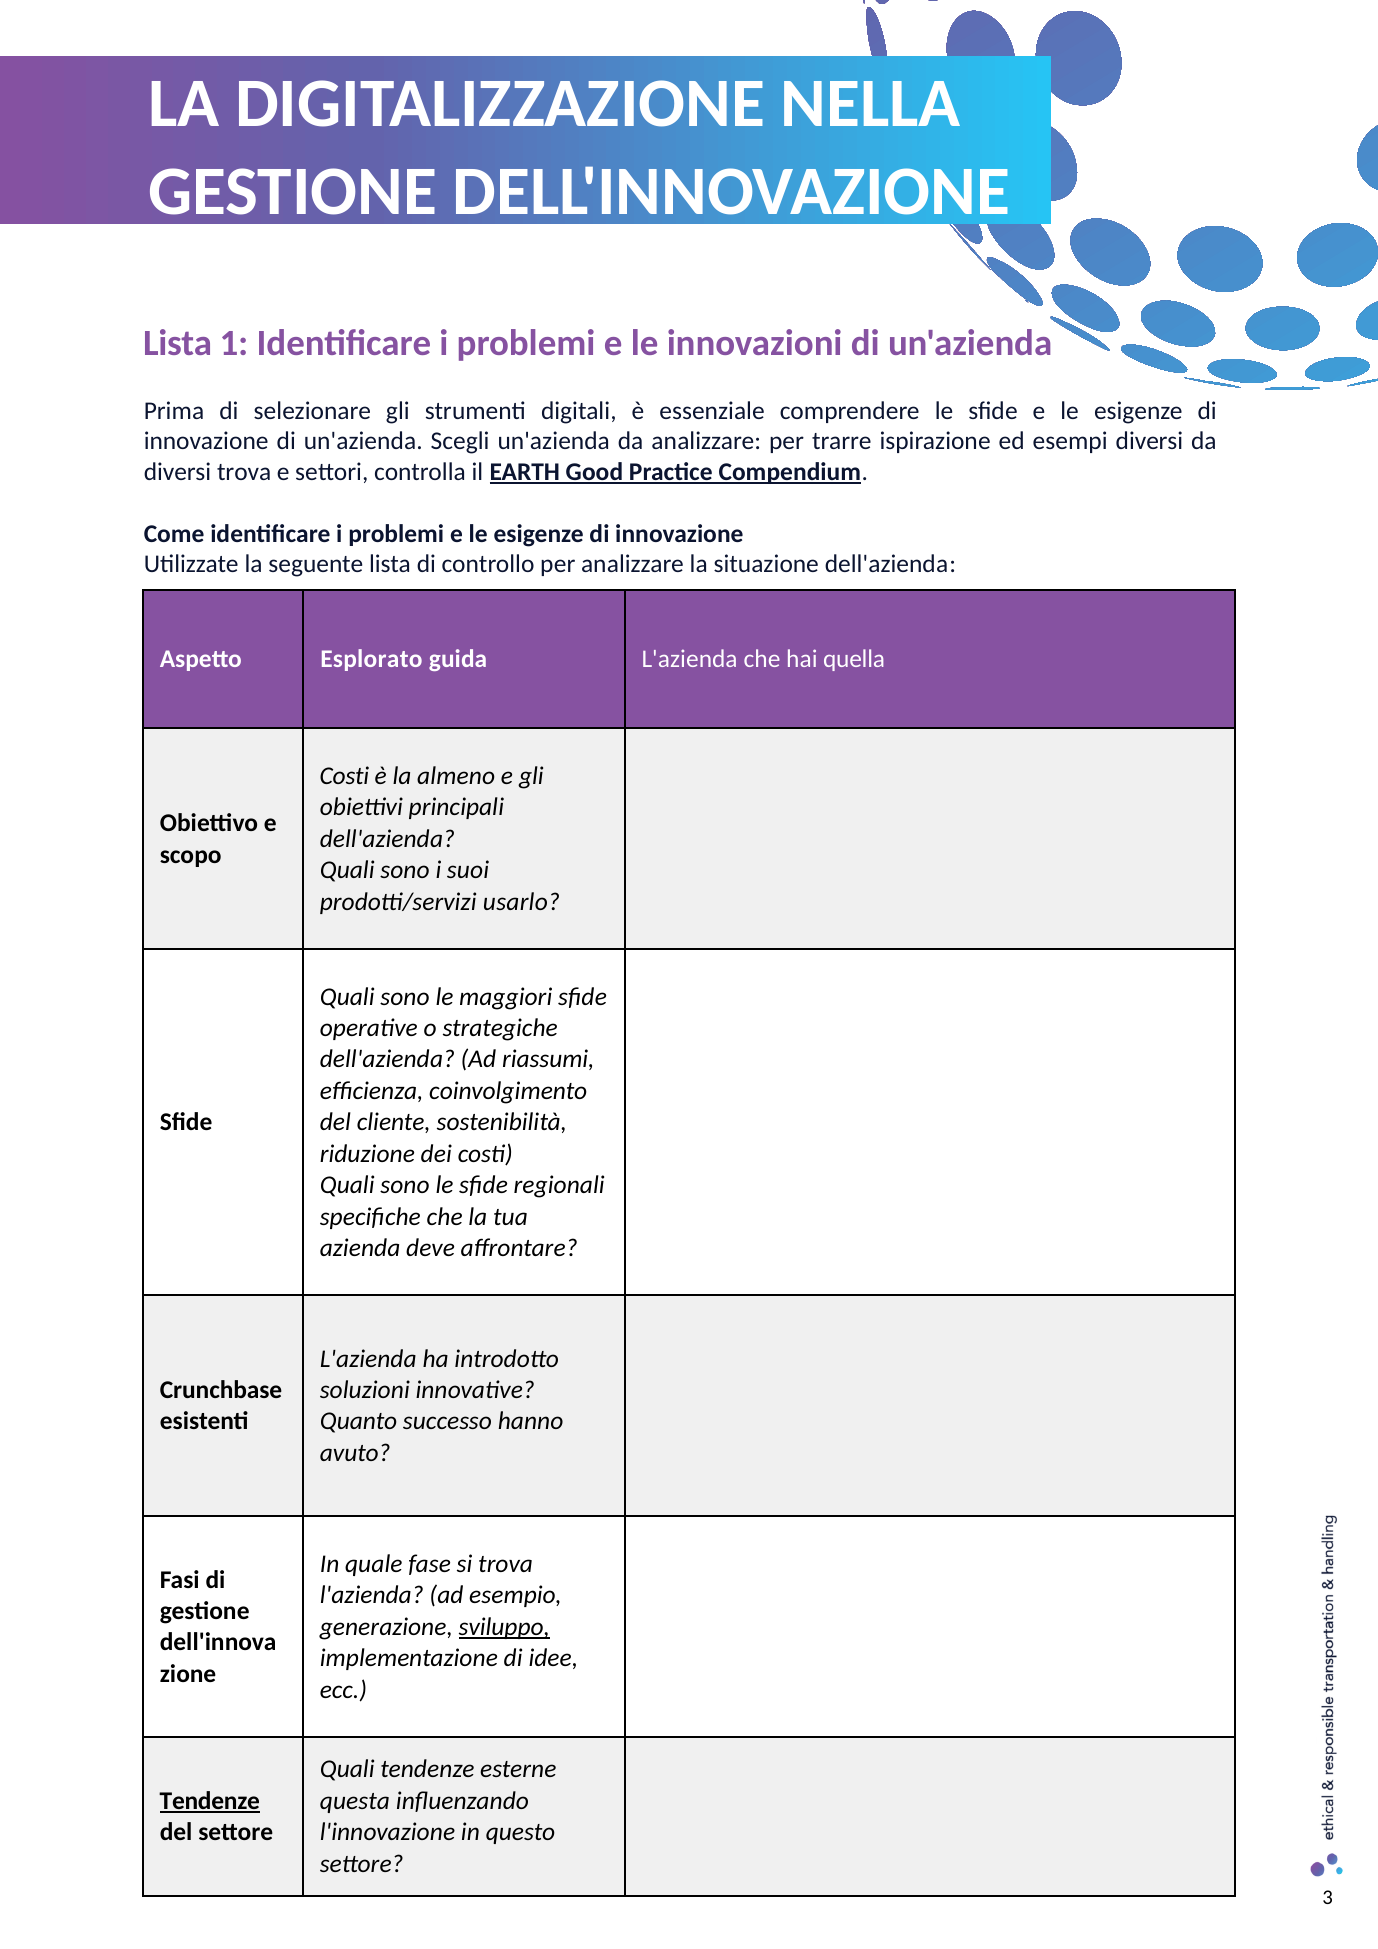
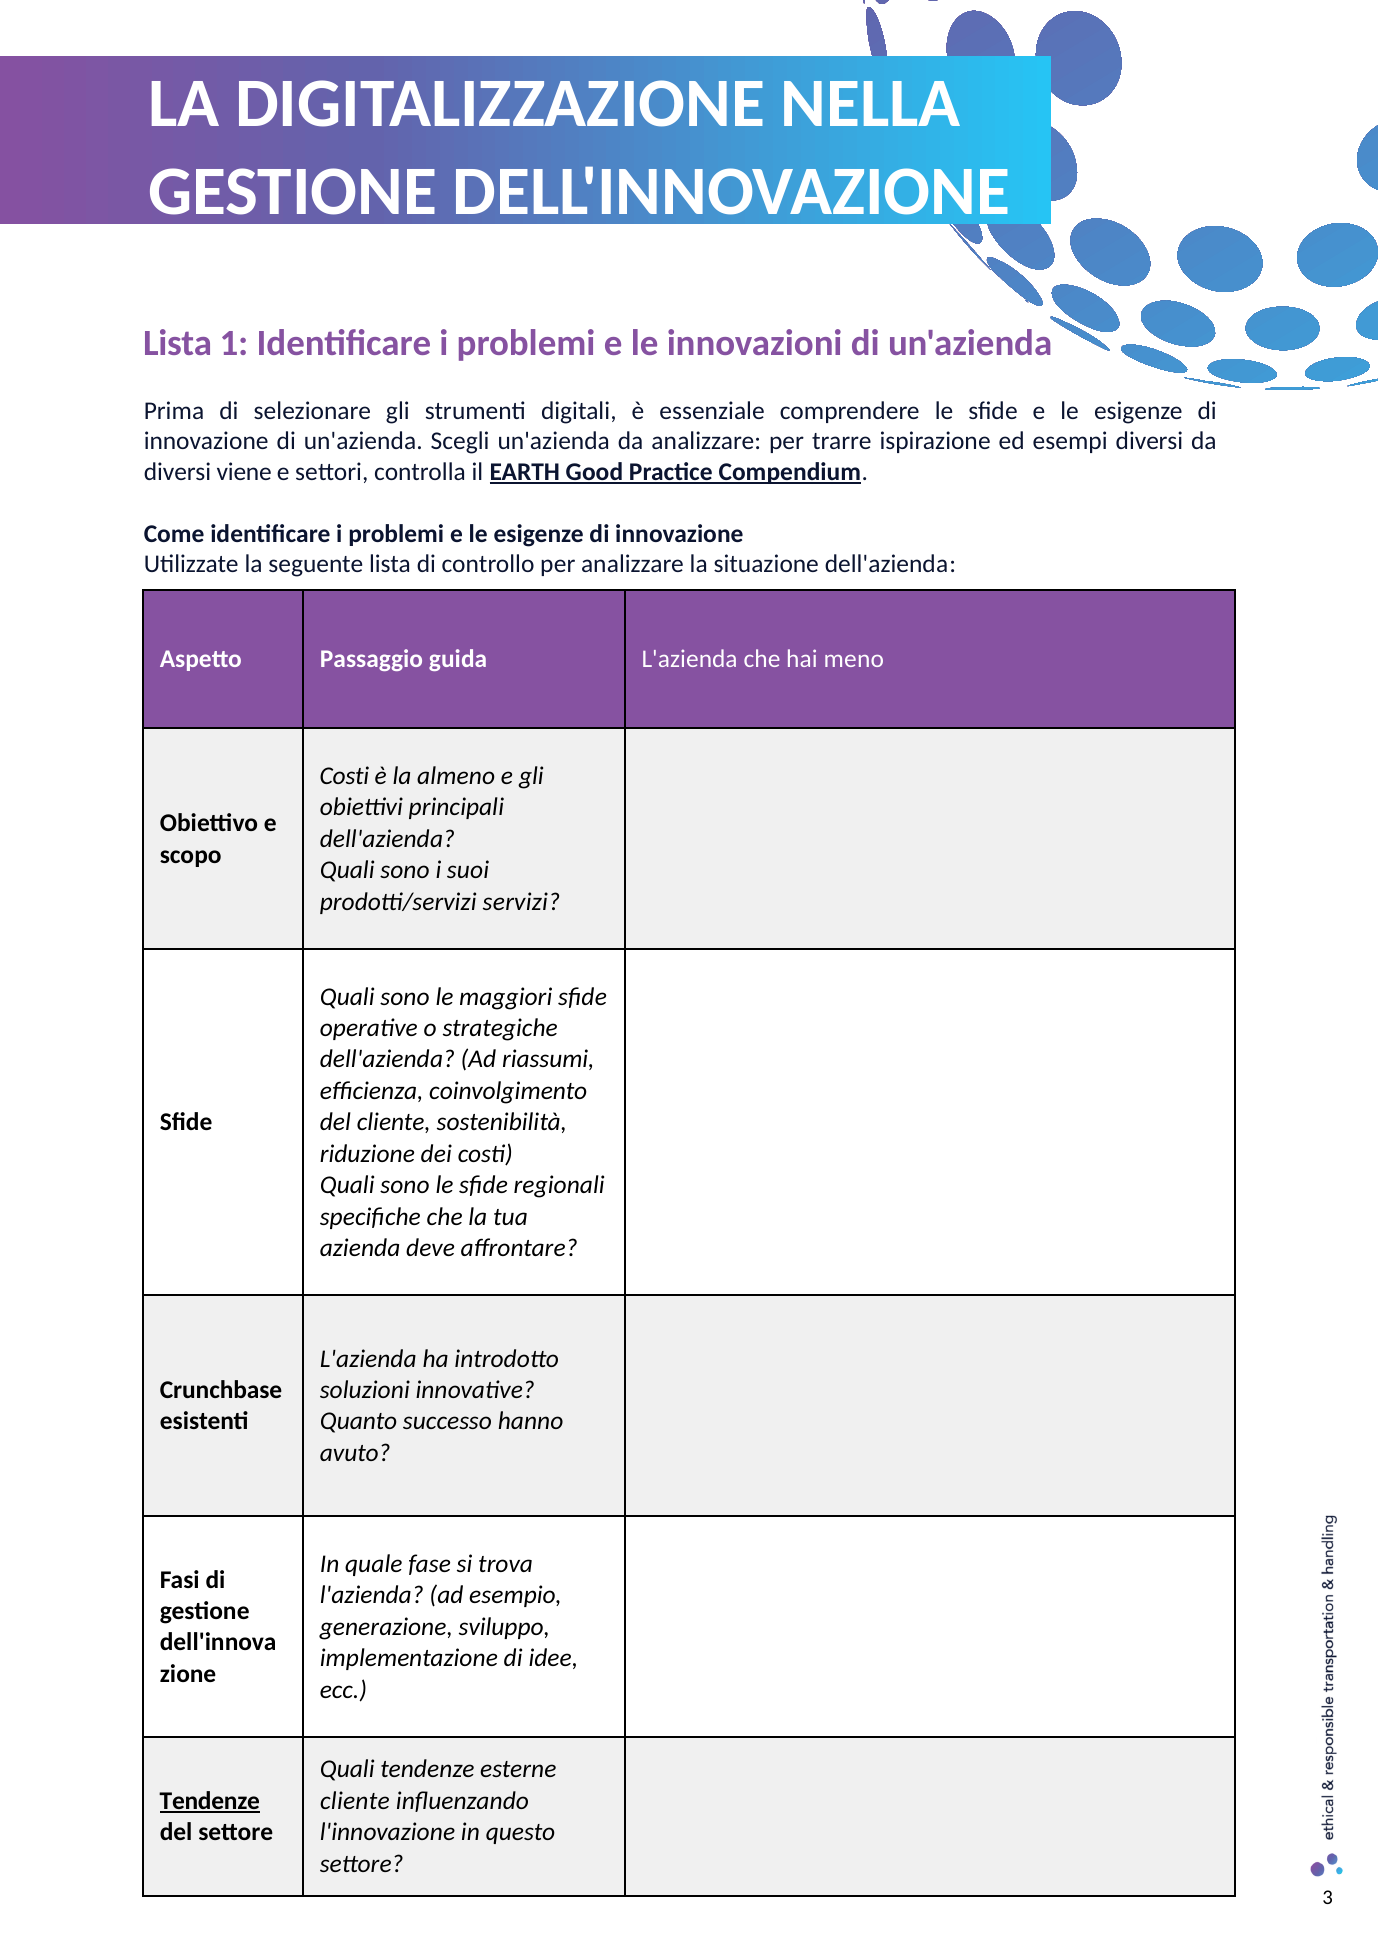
diversi trova: trova -> viene
Esplorato: Esplorato -> Passaggio
quella: quella -> meno
usarlo: usarlo -> servizi
sviluppo underline: present -> none
questa at (355, 1801): questa -> cliente
